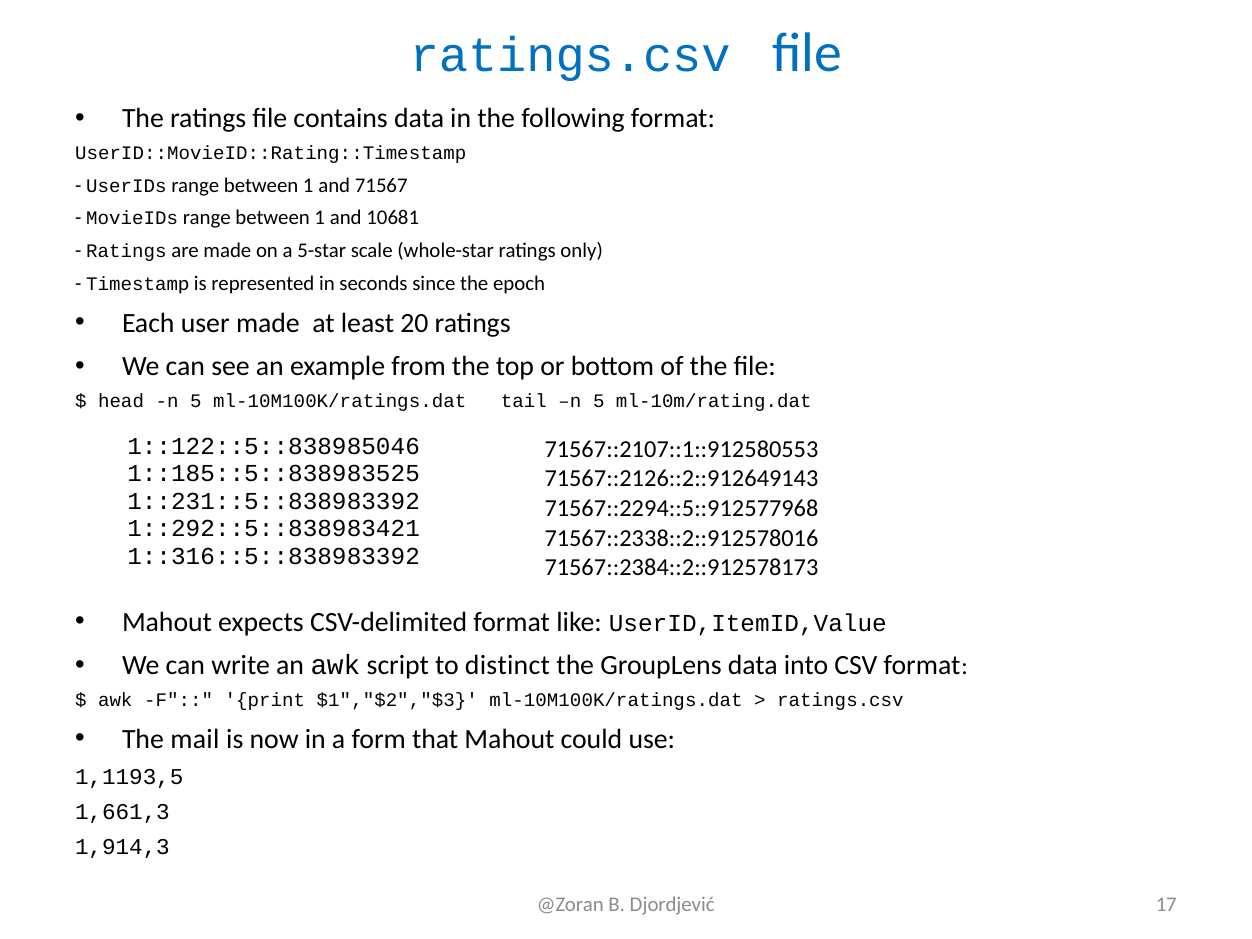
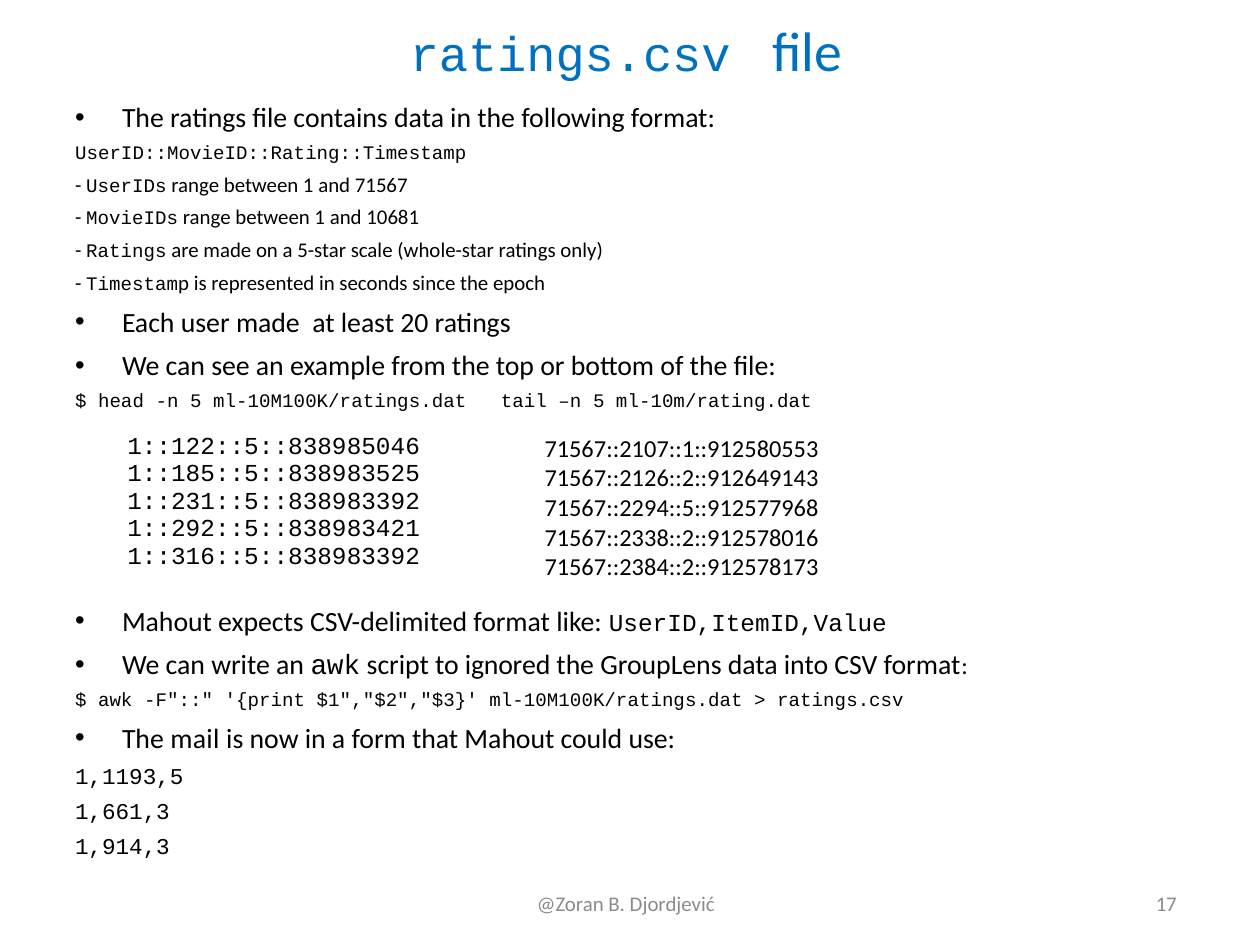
distinct: distinct -> ignored
